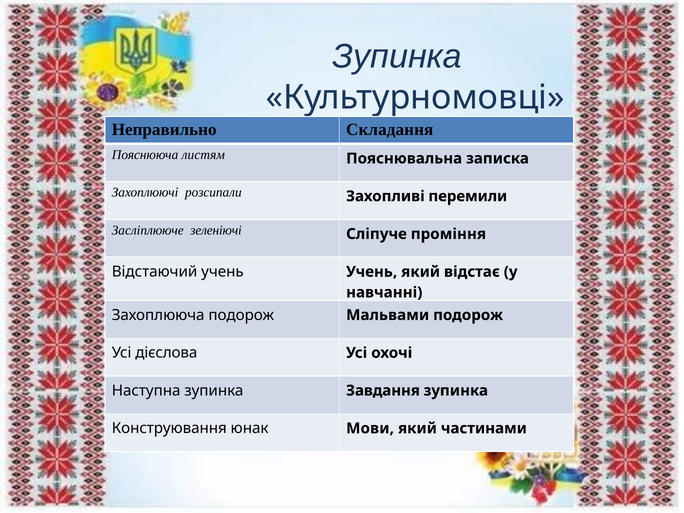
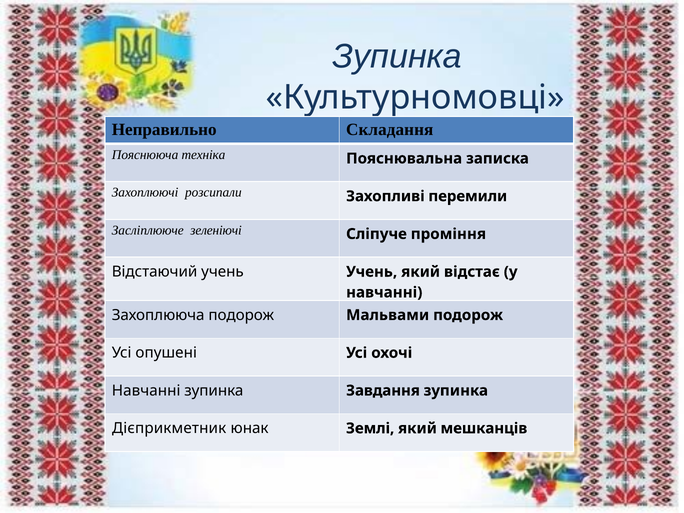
листям: листям -> техніка
дієслова: дієслова -> опушені
Наступна at (146, 391): Наступна -> Навчанні
Конструювання: Конструювання -> Дієприкметник
Мови: Мови -> Землі
частинами: частинами -> мешканців
